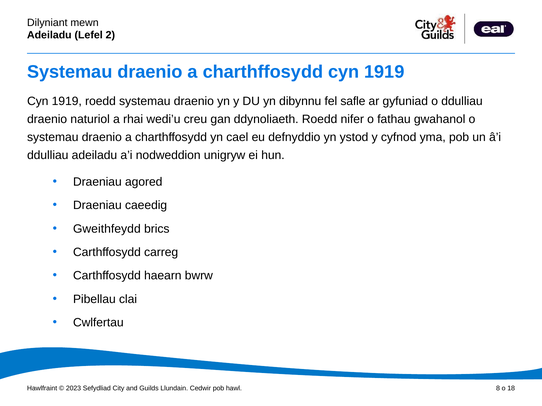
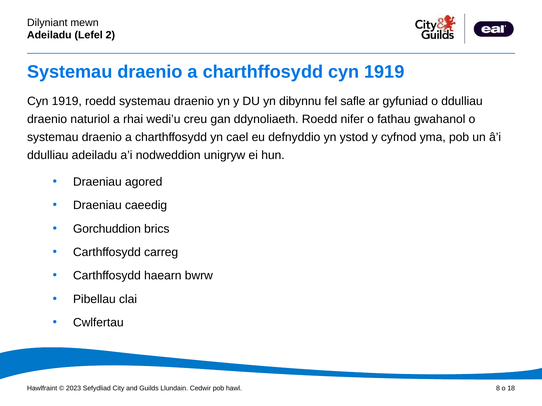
Gweithfeydd: Gweithfeydd -> Gorchuddion
